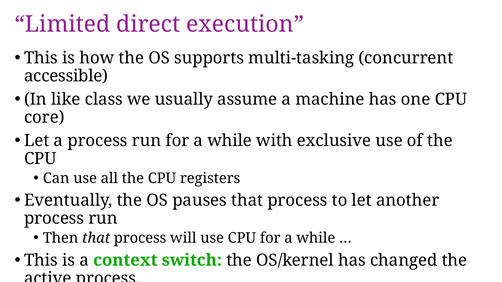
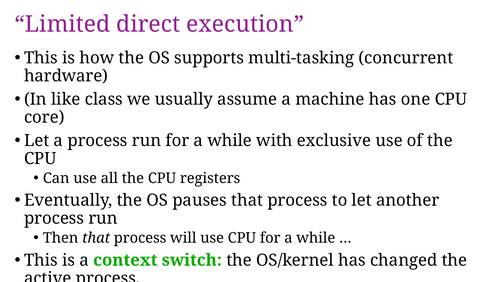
accessible: accessible -> hardware
